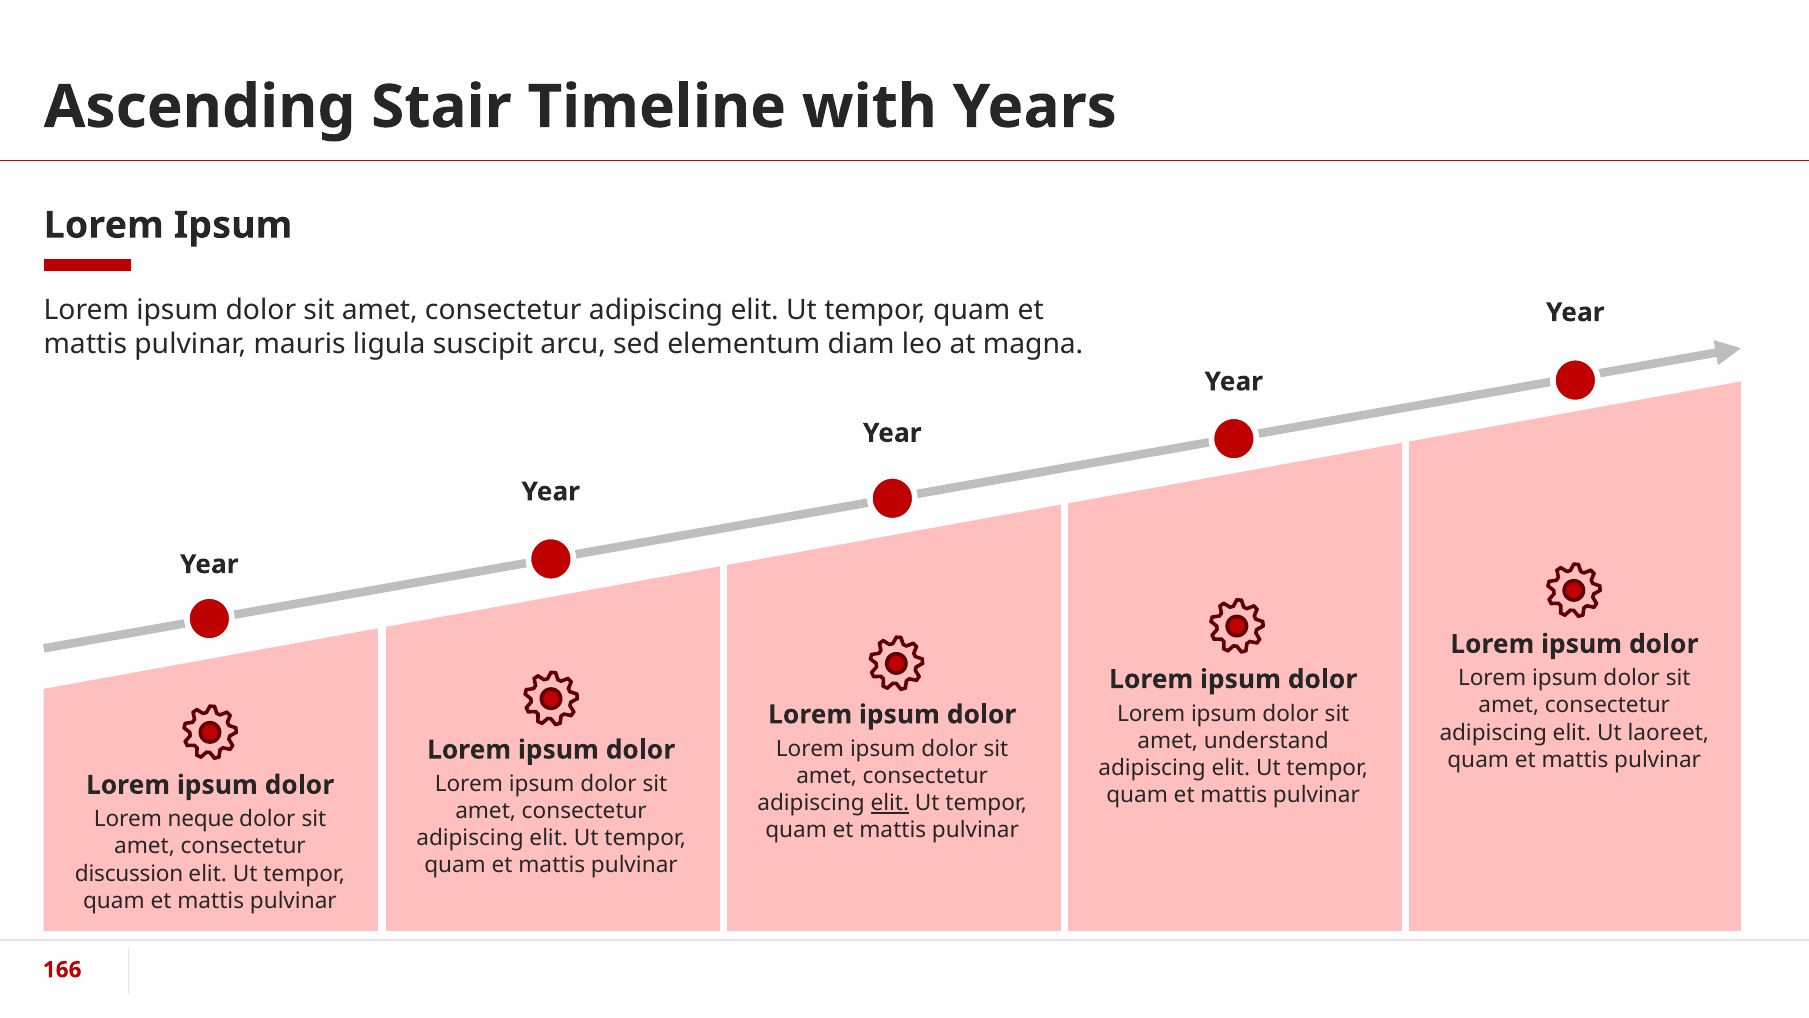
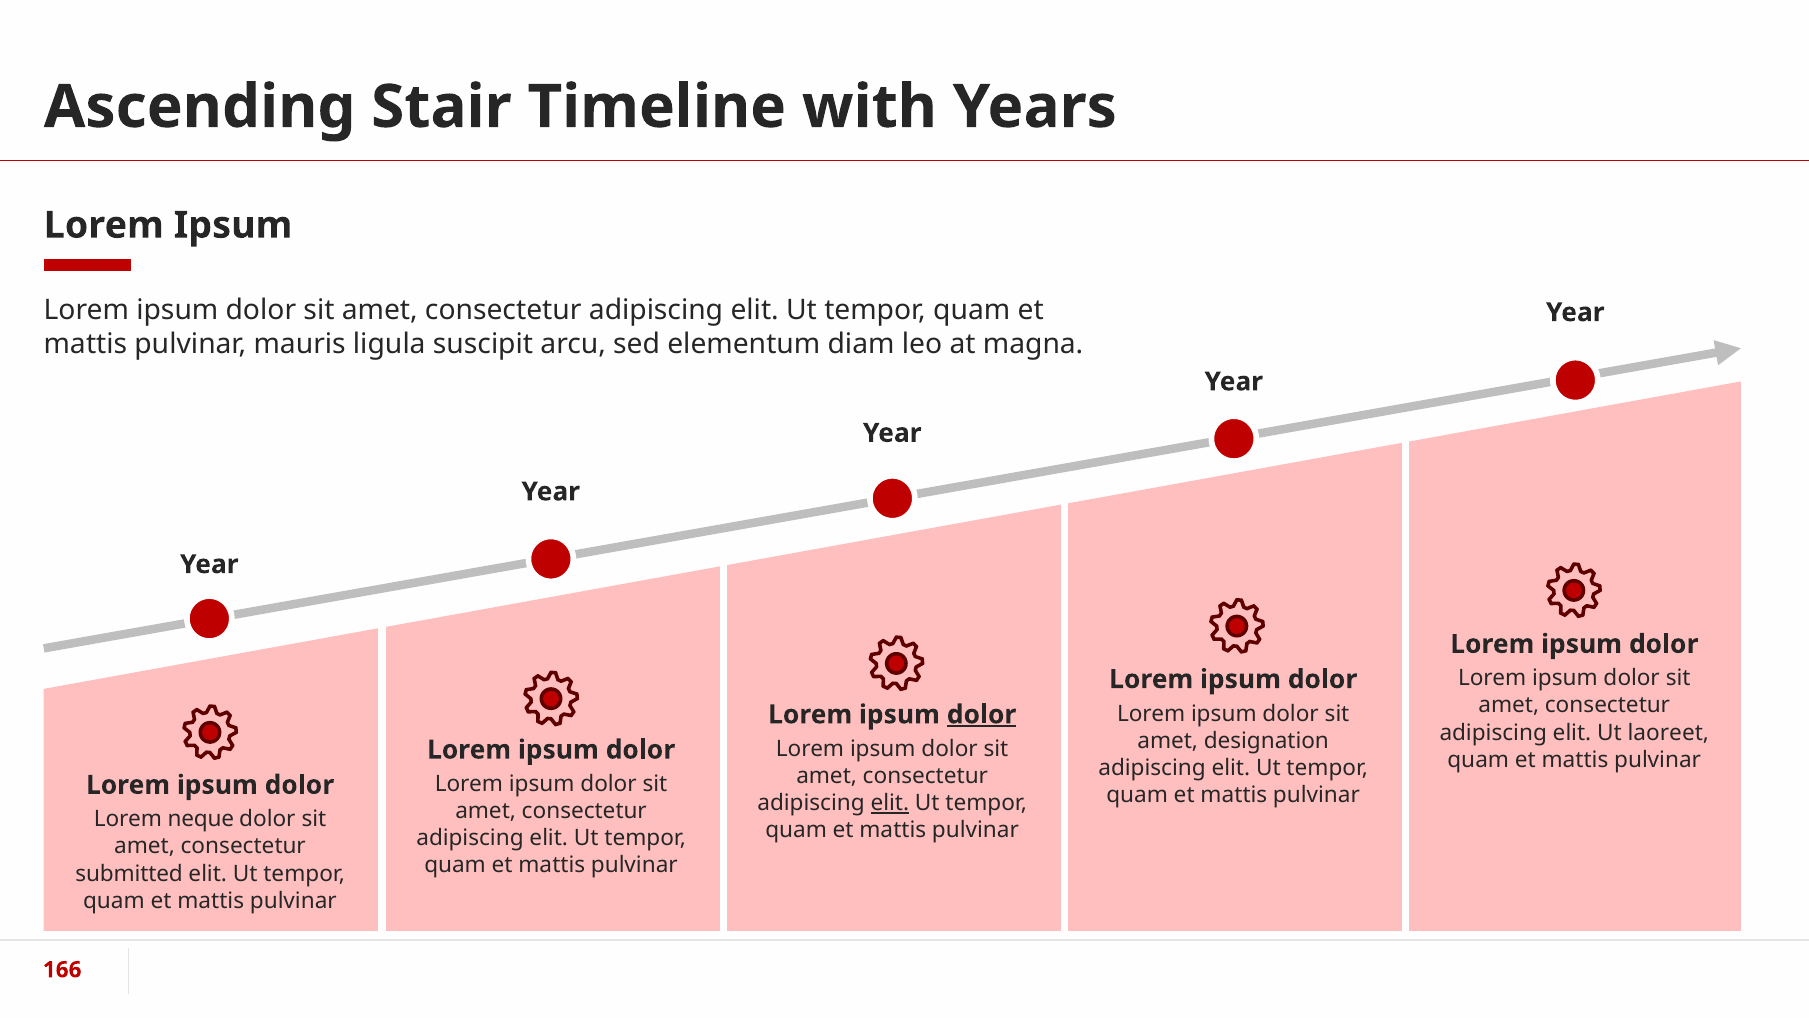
dolor at (982, 714) underline: none -> present
understand: understand -> designation
discussion: discussion -> submitted
